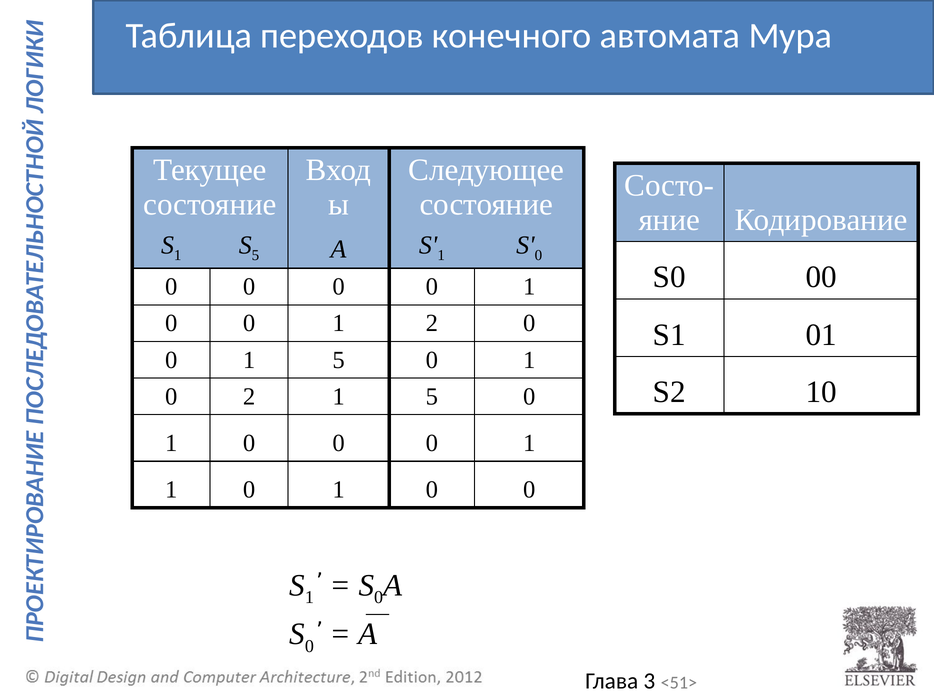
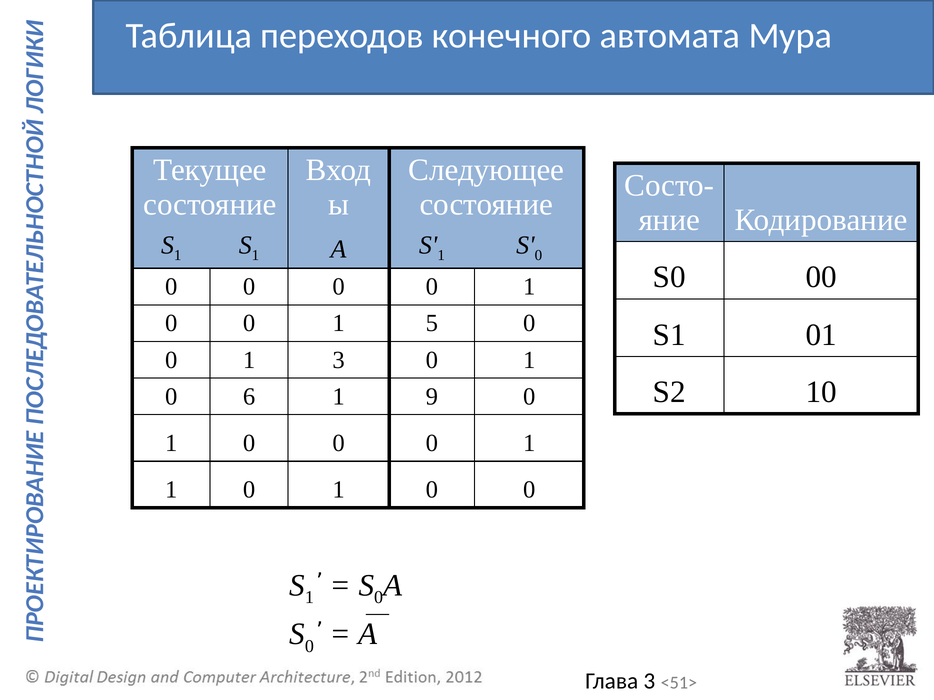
5 at (256, 256): 5 -> 1
1 2: 2 -> 5
0 1 5: 5 -> 3
0 2: 2 -> 6
5 at (432, 397): 5 -> 9
